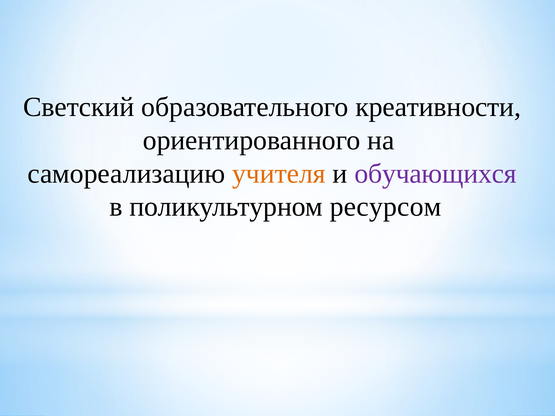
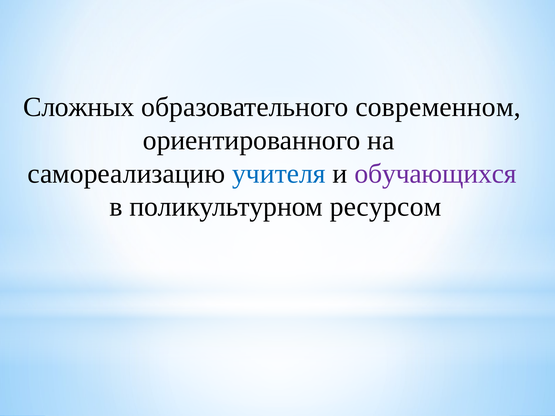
Светский: Светский -> Сложных
креативности: креативности -> современном
учителя colour: orange -> blue
